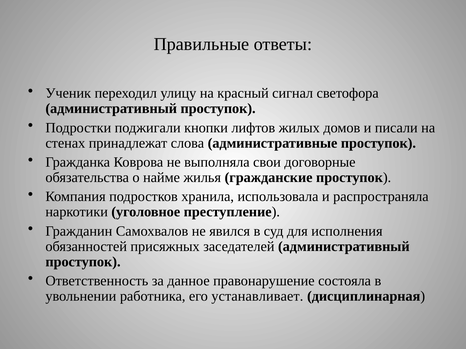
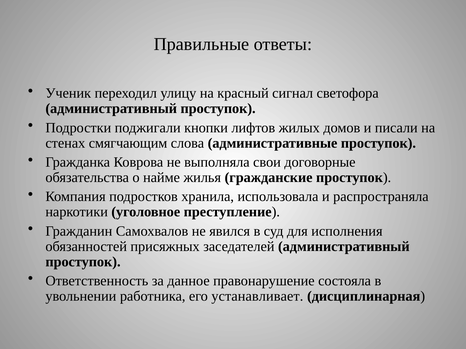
принадлежат: принадлежат -> смягчающим
